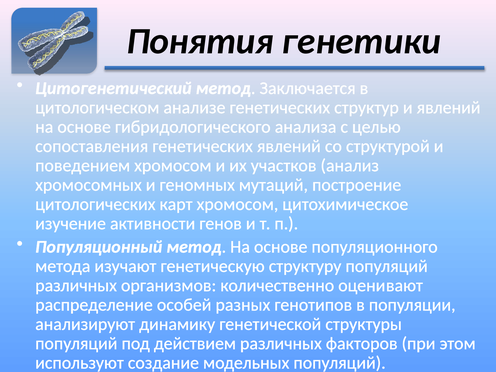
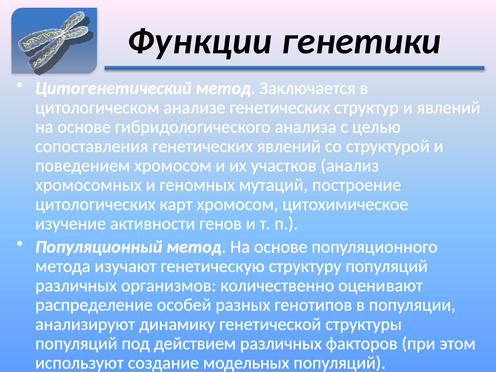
Понятия: Понятия -> Функции
